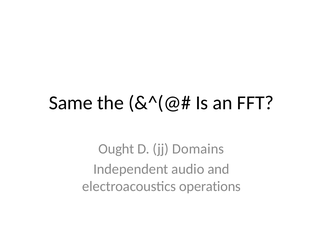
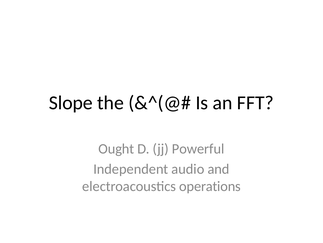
Same: Same -> Slope
Domains: Domains -> Powerful
